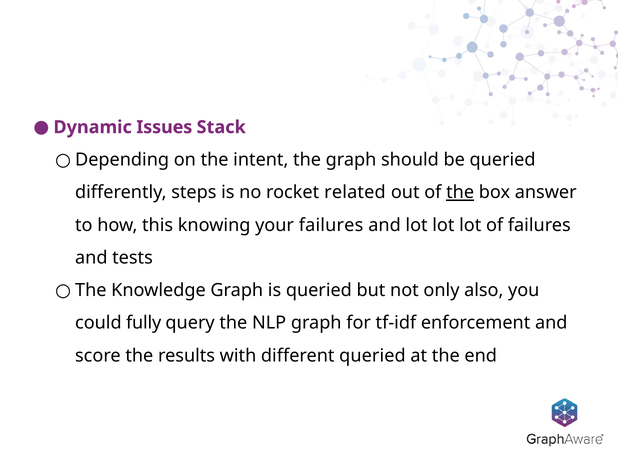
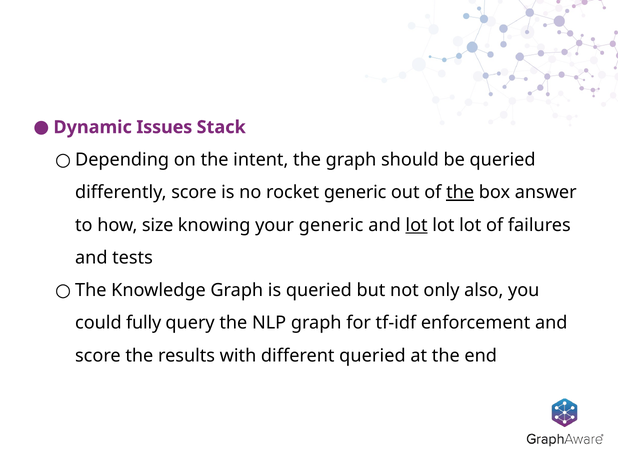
differently steps: steps -> score
rocket related: related -> generic
this: this -> size
your failures: failures -> generic
lot at (417, 225) underline: none -> present
